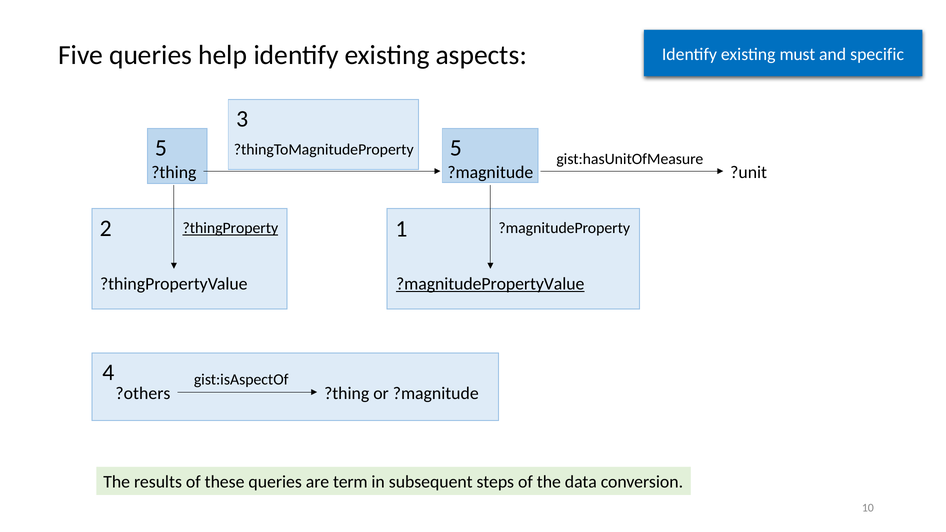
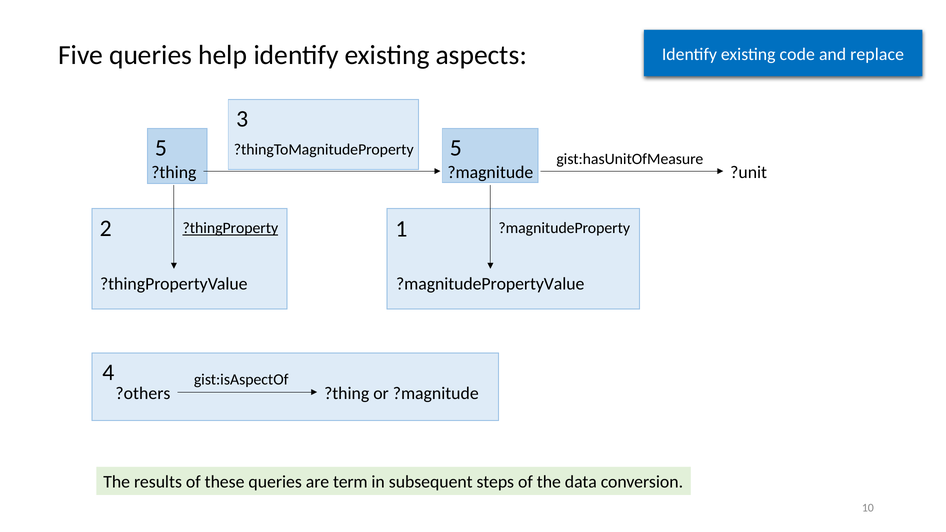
must: must -> code
specific: specific -> replace
?magnitudePropertyValue underline: present -> none
